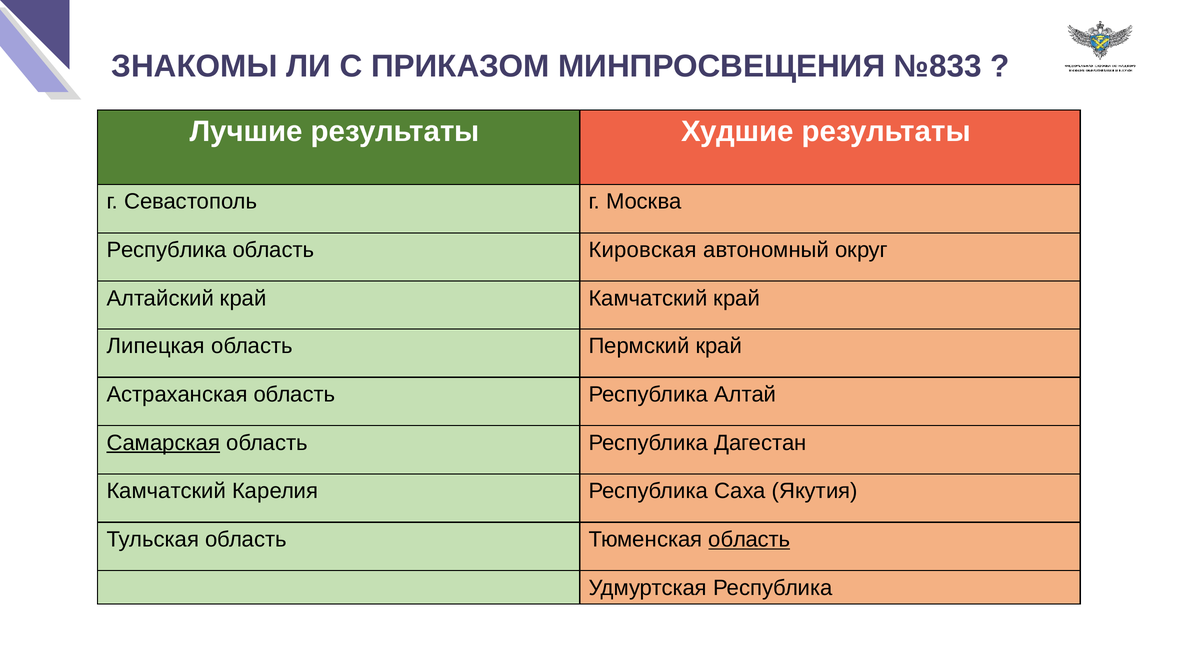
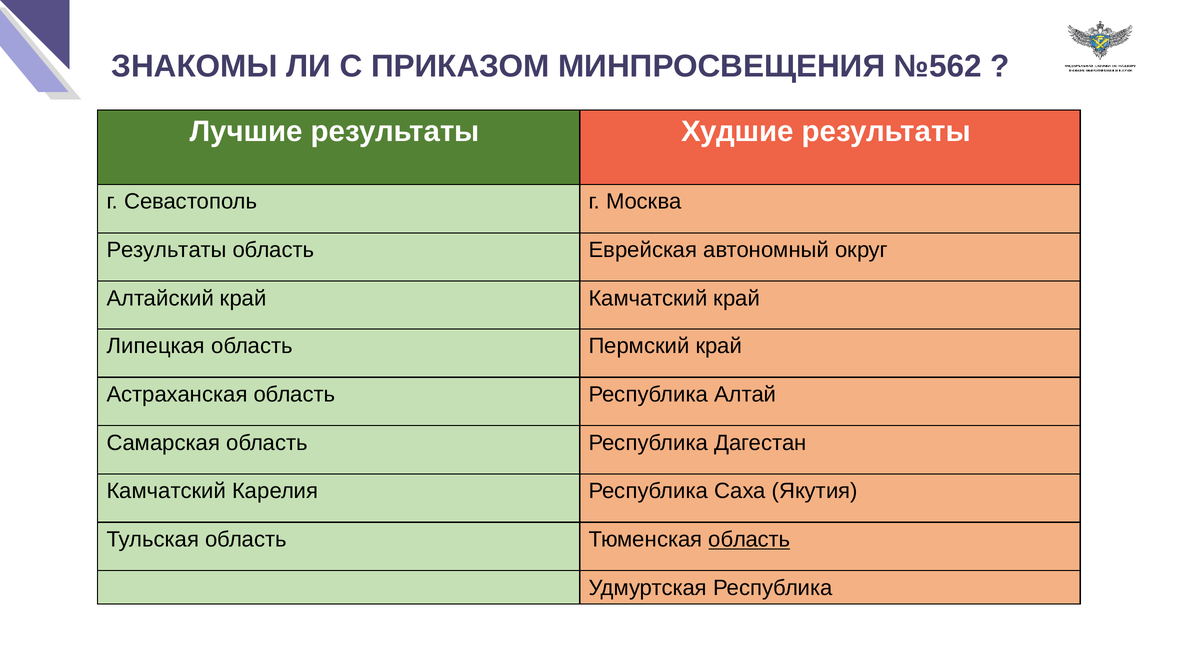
№833: №833 -> №562
Республика at (167, 250): Республика -> Результаты
Кировская: Кировская -> Еврейская
Самарская underline: present -> none
